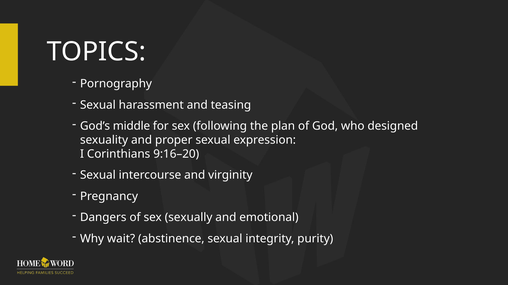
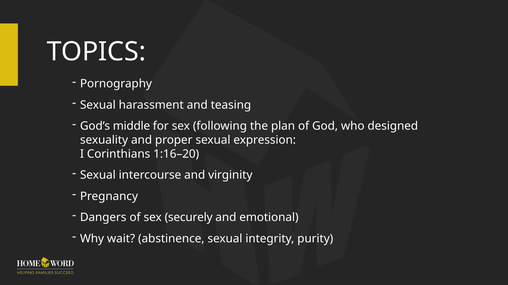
9:16–20: 9:16–20 -> 1:16–20
sexually: sexually -> securely
